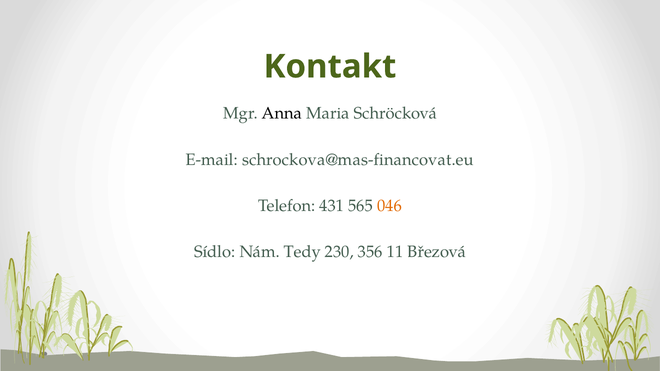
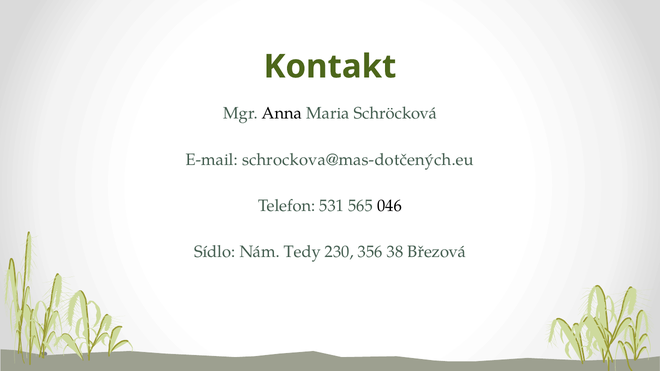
schrockova@mas-financovat.eu: schrockova@mas-financovat.eu -> schrockova@mas-dotčených.eu
431: 431 -> 531
046 colour: orange -> black
11: 11 -> 38
